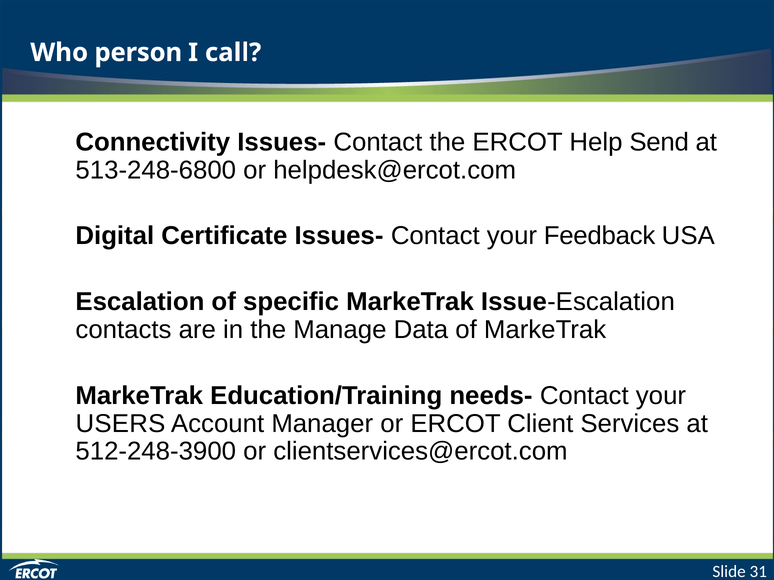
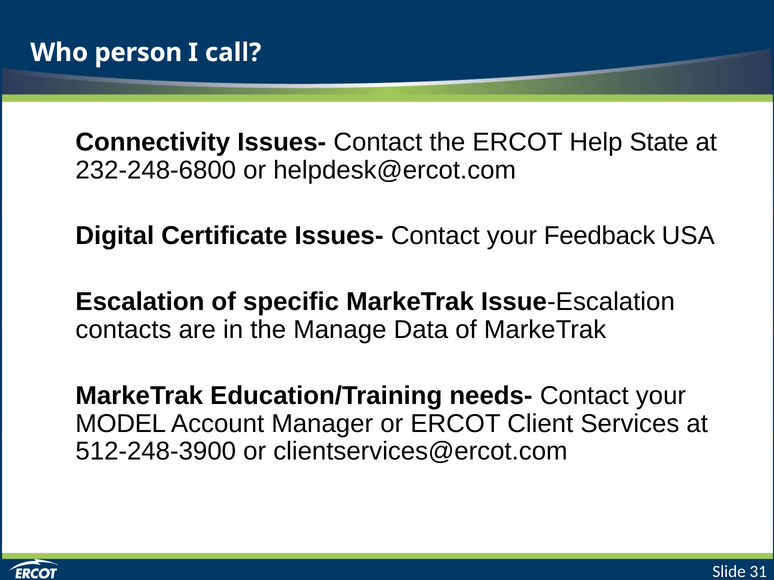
Send: Send -> State
513-248-6800: 513-248-6800 -> 232-248-6800
USERS: USERS -> MODEL
